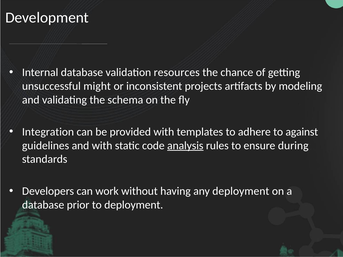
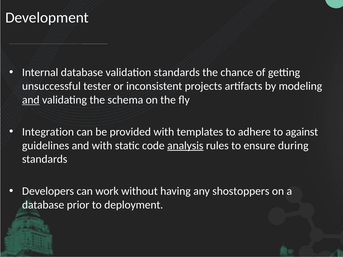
validation resources: resources -> standards
might: might -> tester
and at (31, 100) underline: none -> present
any deployment: deployment -> shostoppers
